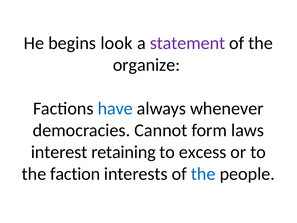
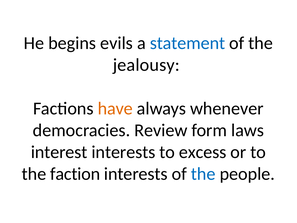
look: look -> evils
statement colour: purple -> blue
organize: organize -> jealousy
have colour: blue -> orange
Cannot: Cannot -> Review
interest retaining: retaining -> interests
